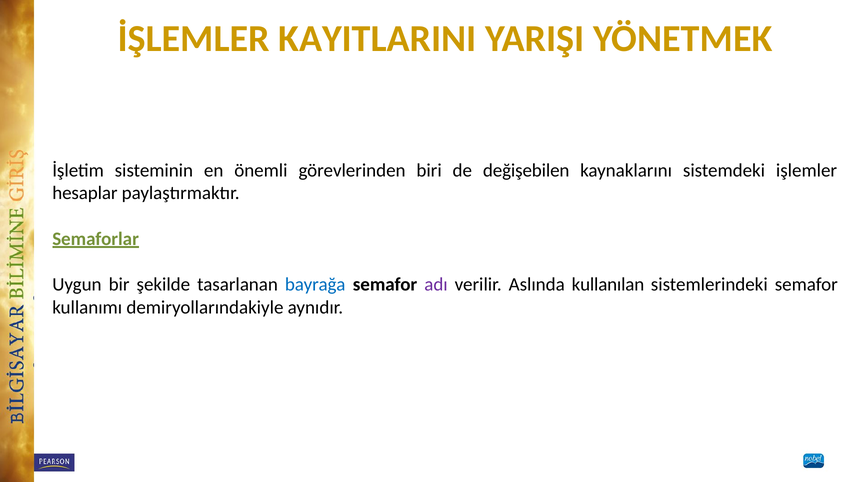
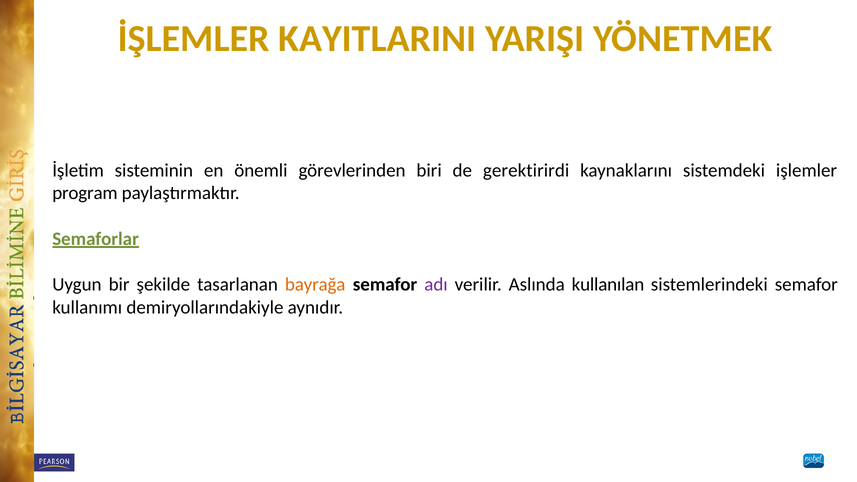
değişebilen: değişebilen -> gerektirirdi
hesaplar: hesaplar -> program
bayrağa colour: blue -> orange
